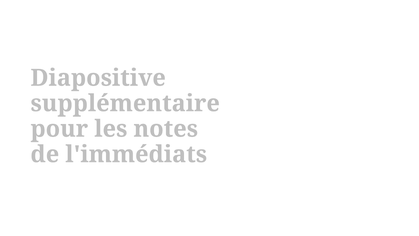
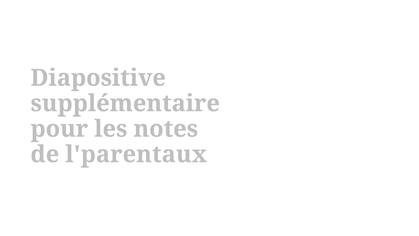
l'immédiats: l'immédiats -> l'parentaux
